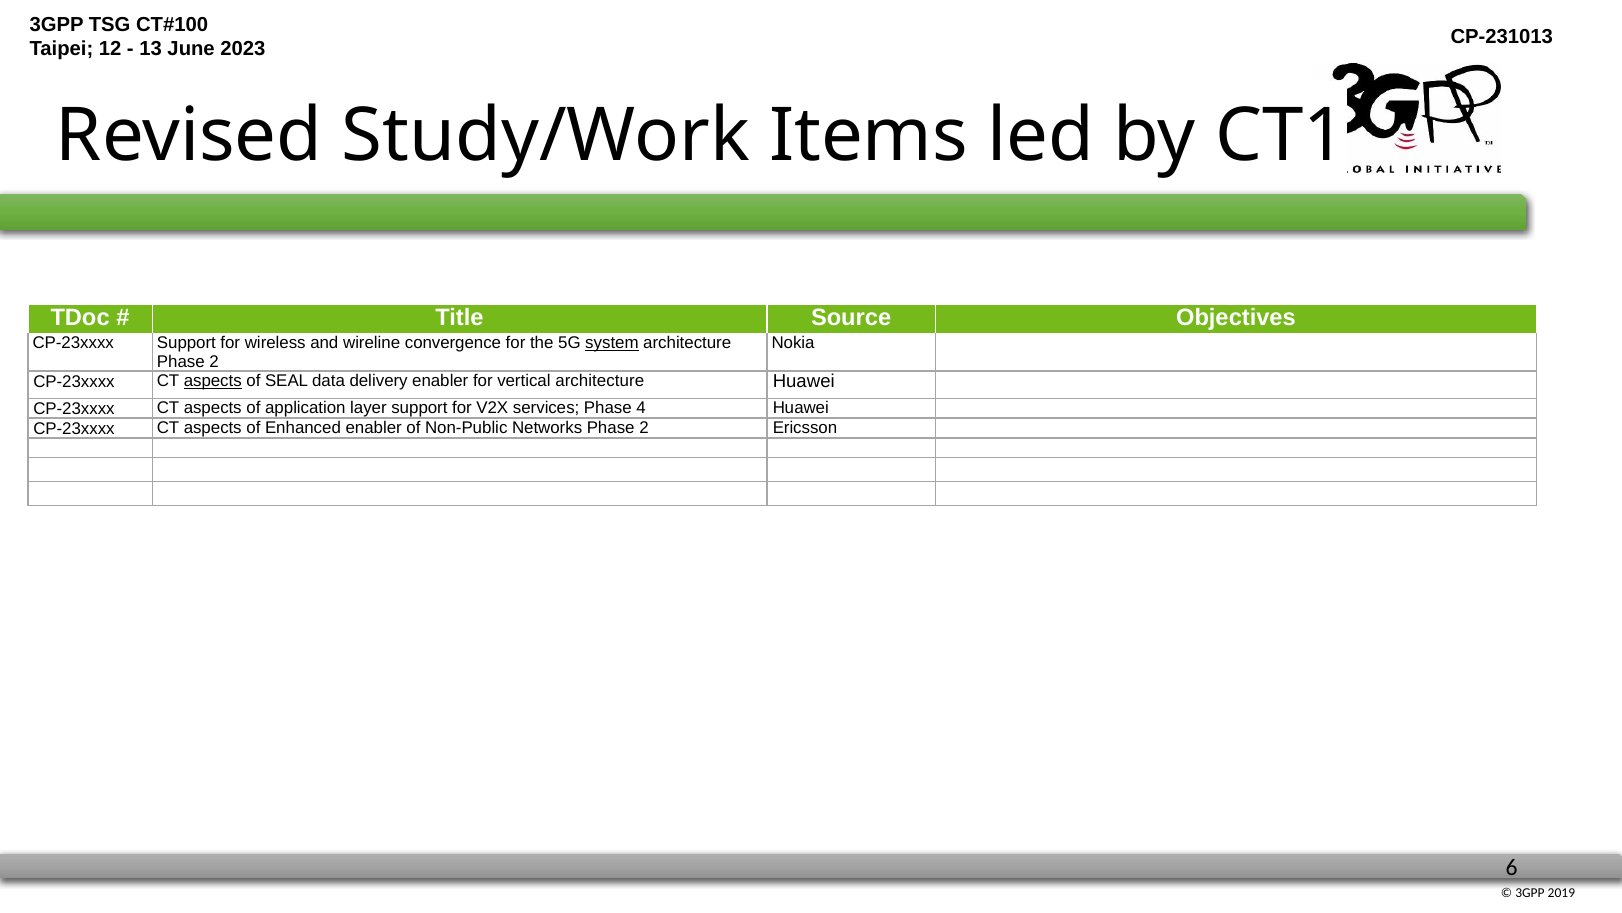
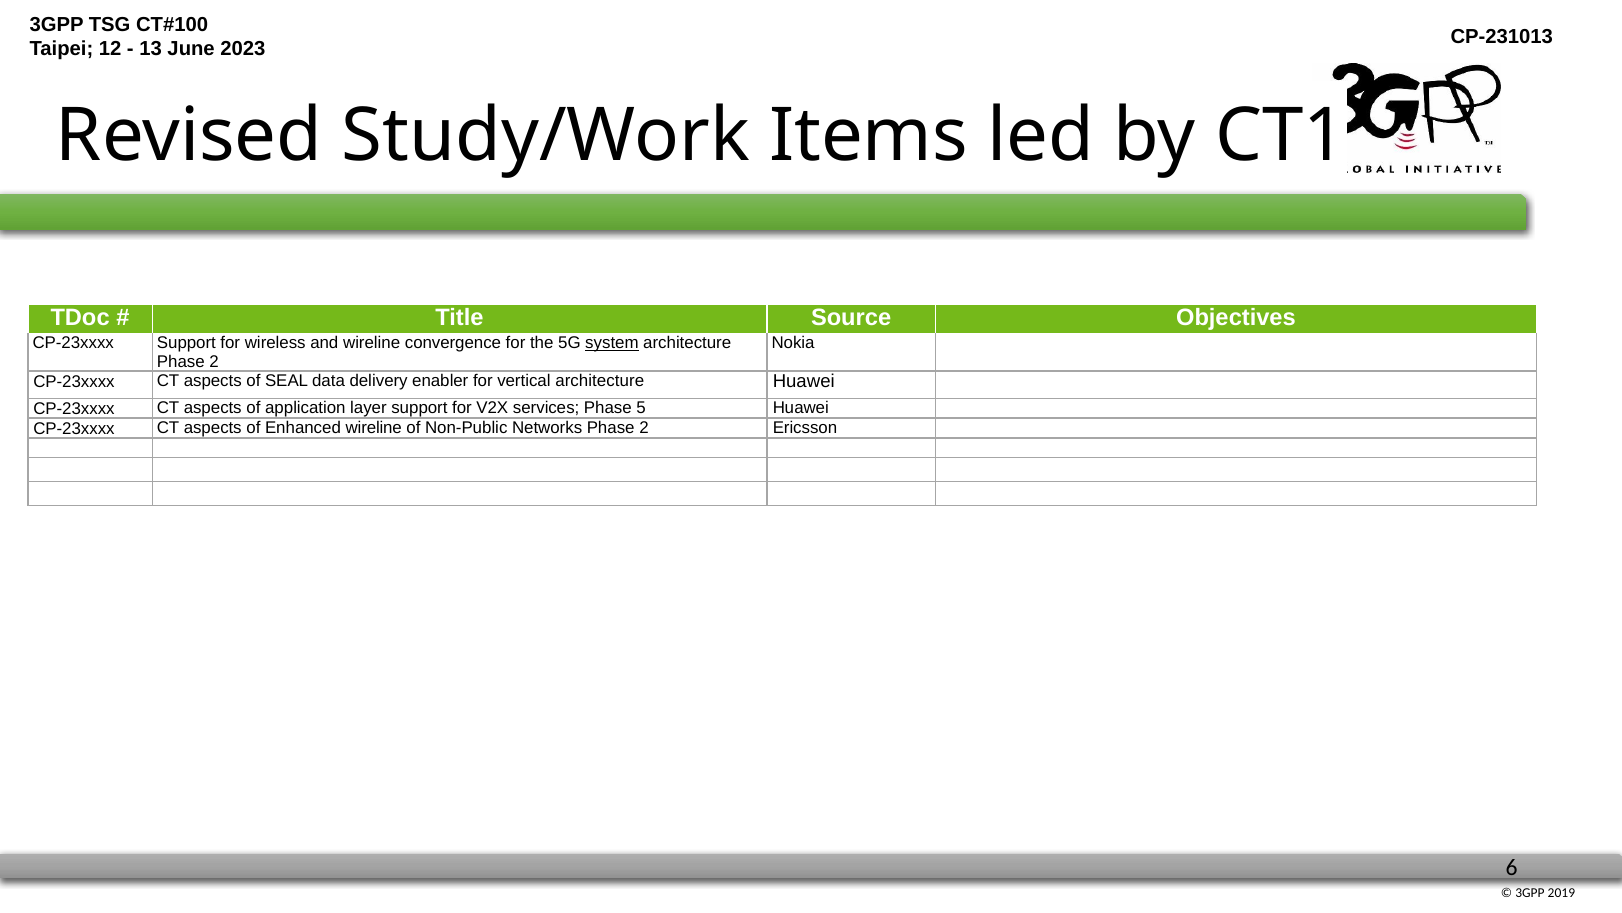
aspects at (213, 380) underline: present -> none
4: 4 -> 5
Enhanced enabler: enabler -> wireline
